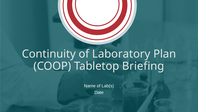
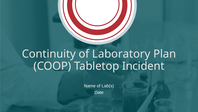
Briefing: Briefing -> Incident
